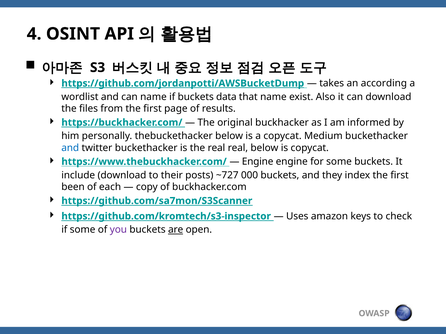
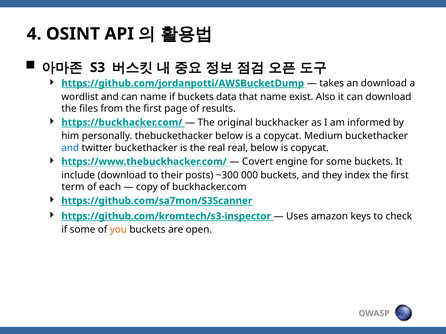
an according: according -> download
Engine at (258, 162): Engine -> Covert
~727: ~727 -> ~300
been: been -> term
you colour: purple -> orange
are underline: present -> none
